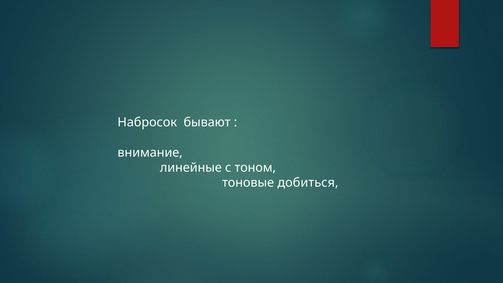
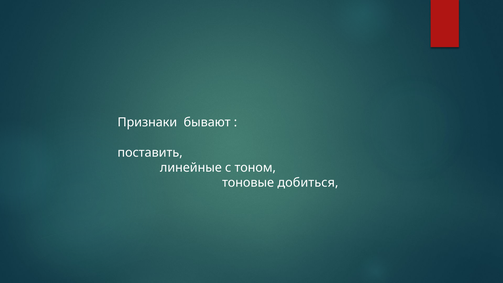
Набросок: Набросок -> Признаки
внимание: внимание -> поставить
